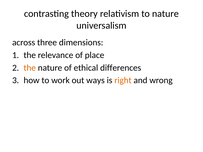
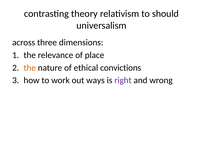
to nature: nature -> should
differences: differences -> convictions
right colour: orange -> purple
